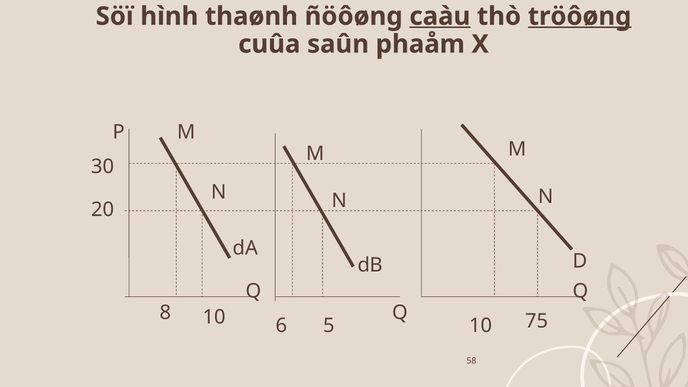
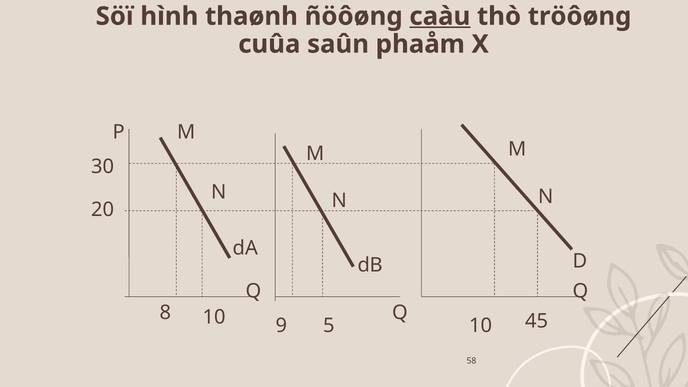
tröôøng underline: present -> none
6: 6 -> 9
75: 75 -> 45
